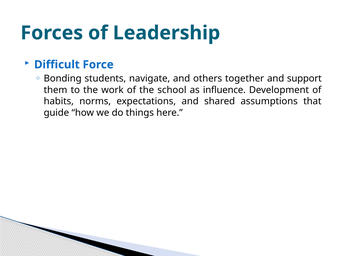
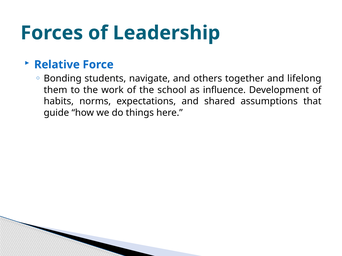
Difficult: Difficult -> Relative
support: support -> lifelong
